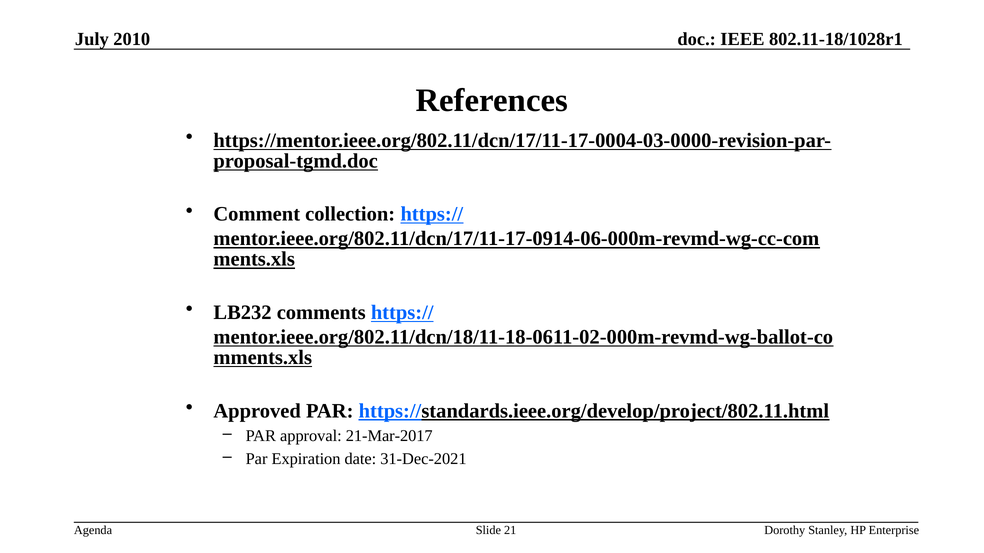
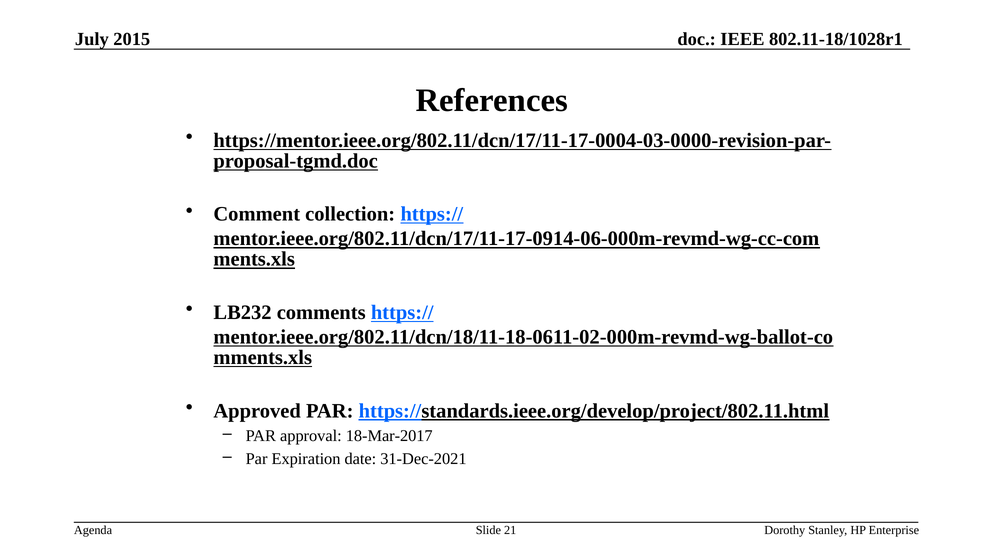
2010: 2010 -> 2015
21-Mar-2017: 21-Mar-2017 -> 18-Mar-2017
